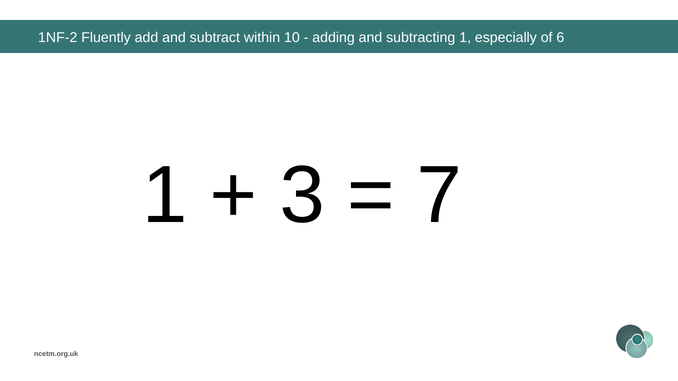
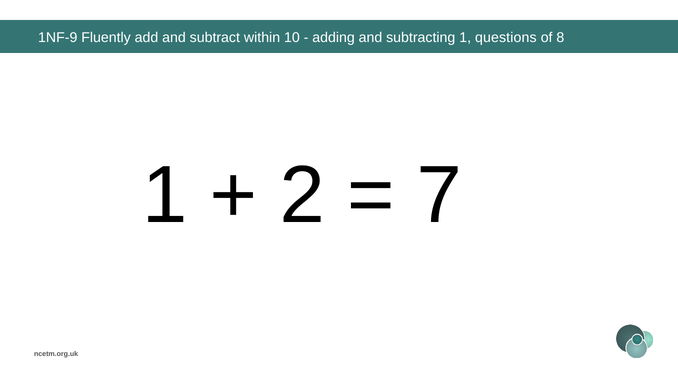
1NF-2: 1NF-2 -> 1NF-9
especially: especially -> questions
6: 6 -> 8
3: 3 -> 2
